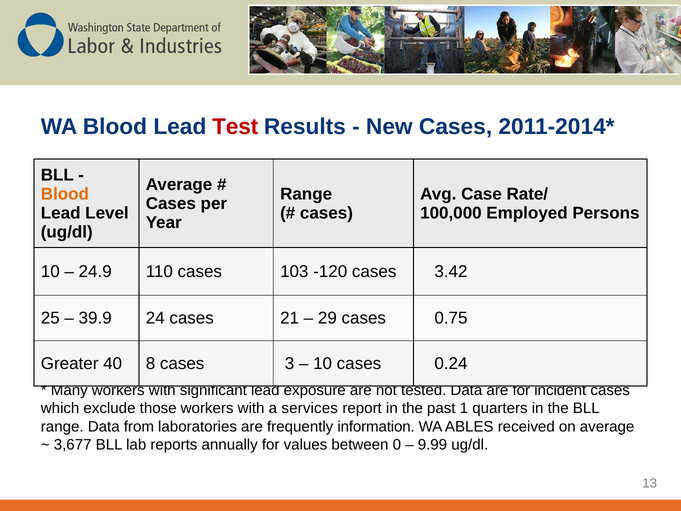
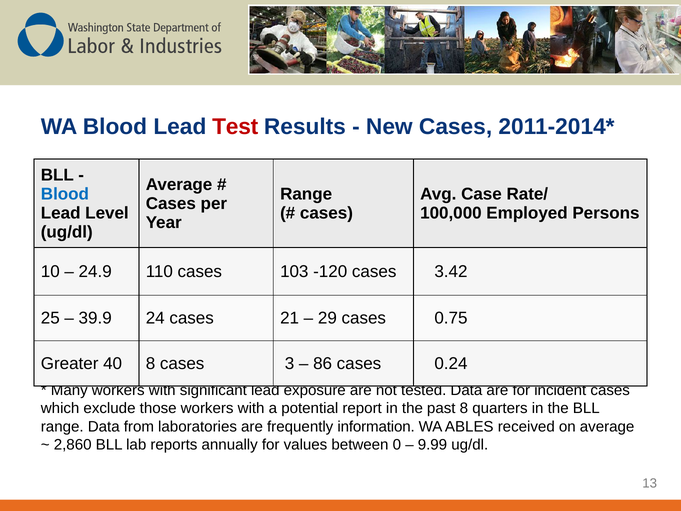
Blood at (65, 194) colour: orange -> blue
10 at (323, 364): 10 -> 86
services: services -> potential
past 1: 1 -> 8
3,677: 3,677 -> 2,860
